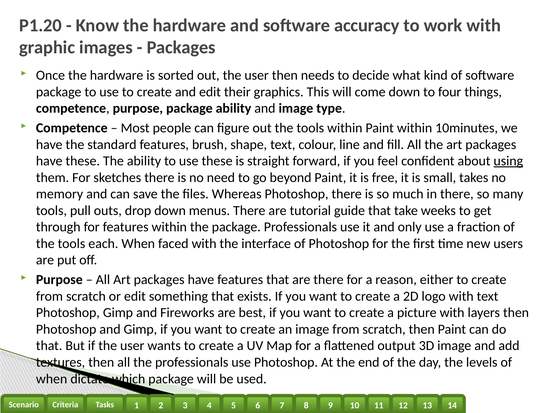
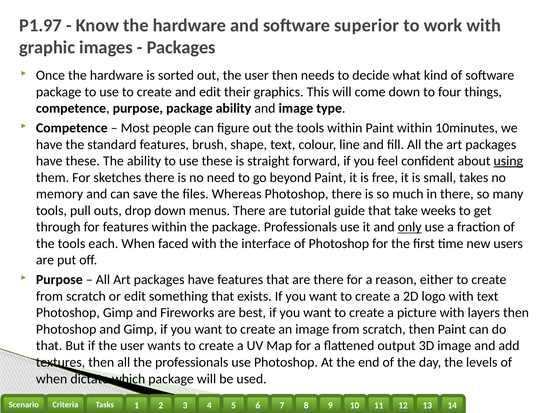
P1.20: P1.20 -> P1.97
accuracy: accuracy -> superior
only underline: none -> present
